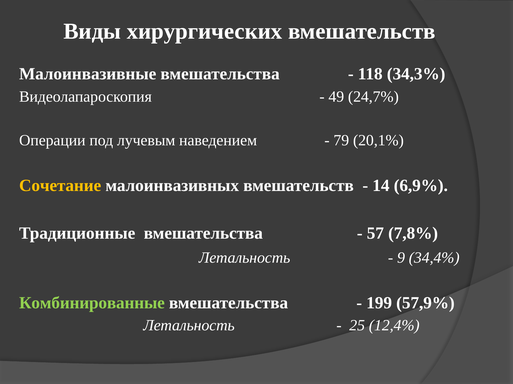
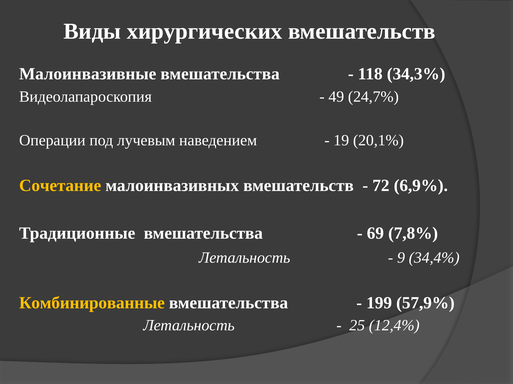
79: 79 -> 19
14: 14 -> 72
57: 57 -> 69
Комбинированные colour: light green -> yellow
